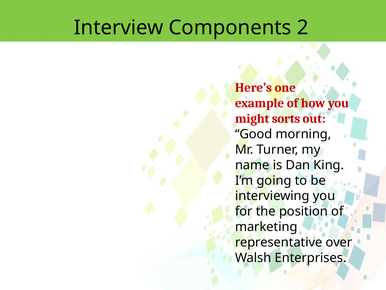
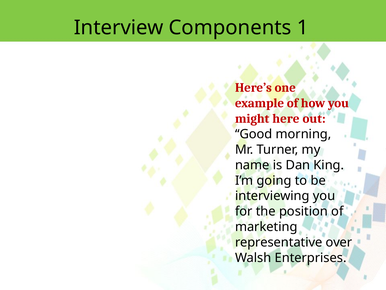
2: 2 -> 1
sorts: sorts -> here
